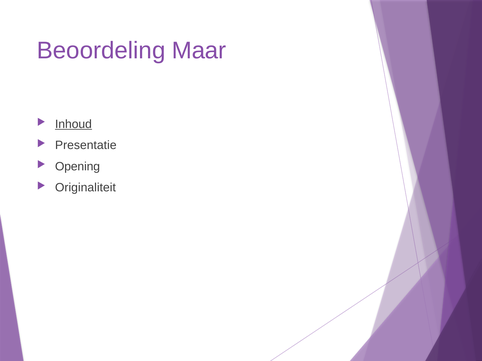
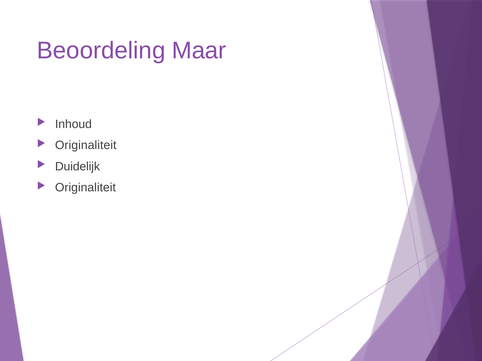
Inhoud underline: present -> none
Presentatie at (86, 146): Presentatie -> Originaliteit
Opening: Opening -> Duidelijk
